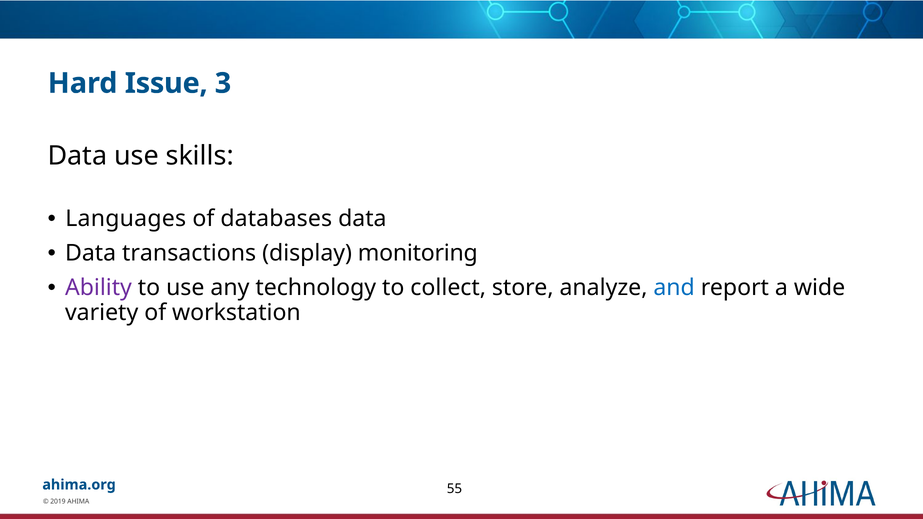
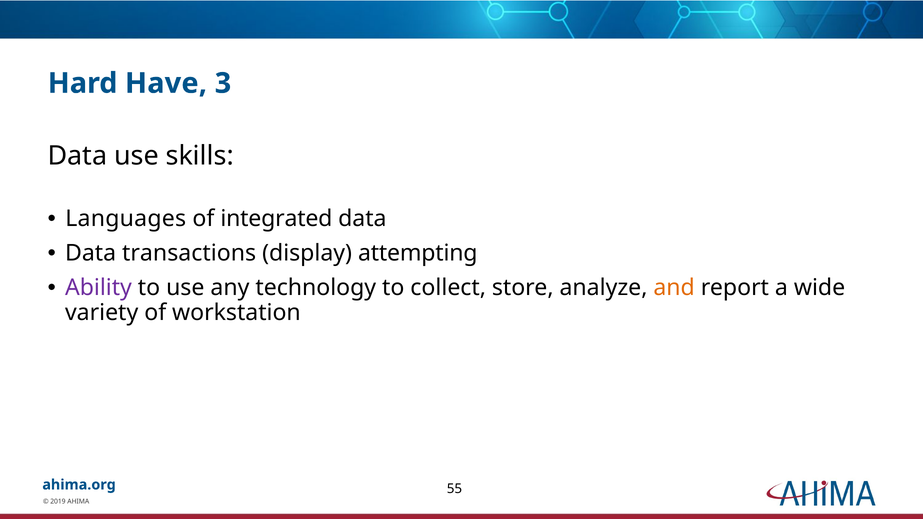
Issue: Issue -> Have
databases: databases -> integrated
monitoring: monitoring -> attempting
and colour: blue -> orange
